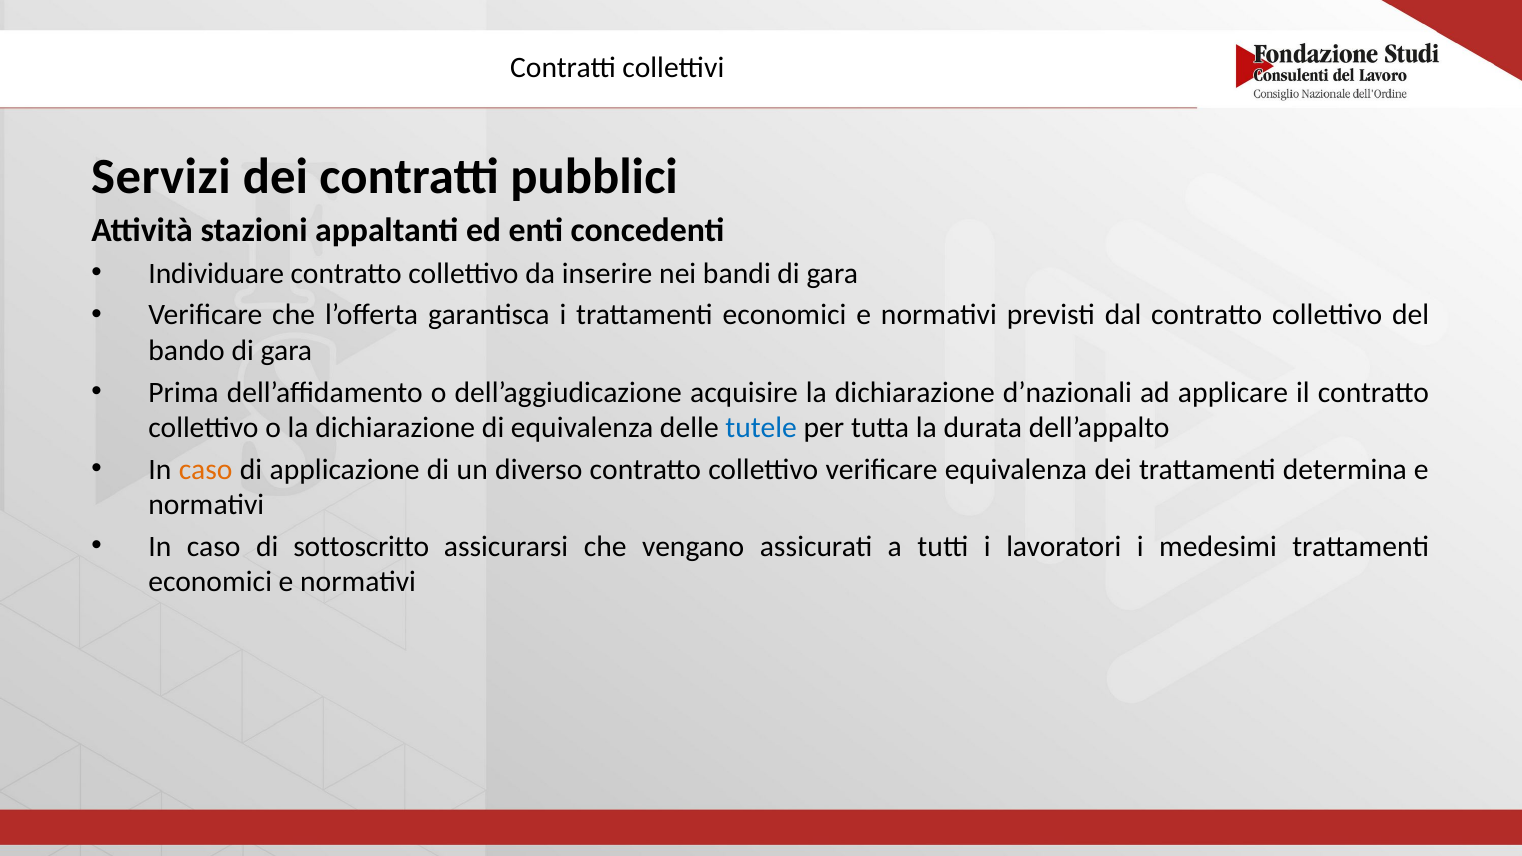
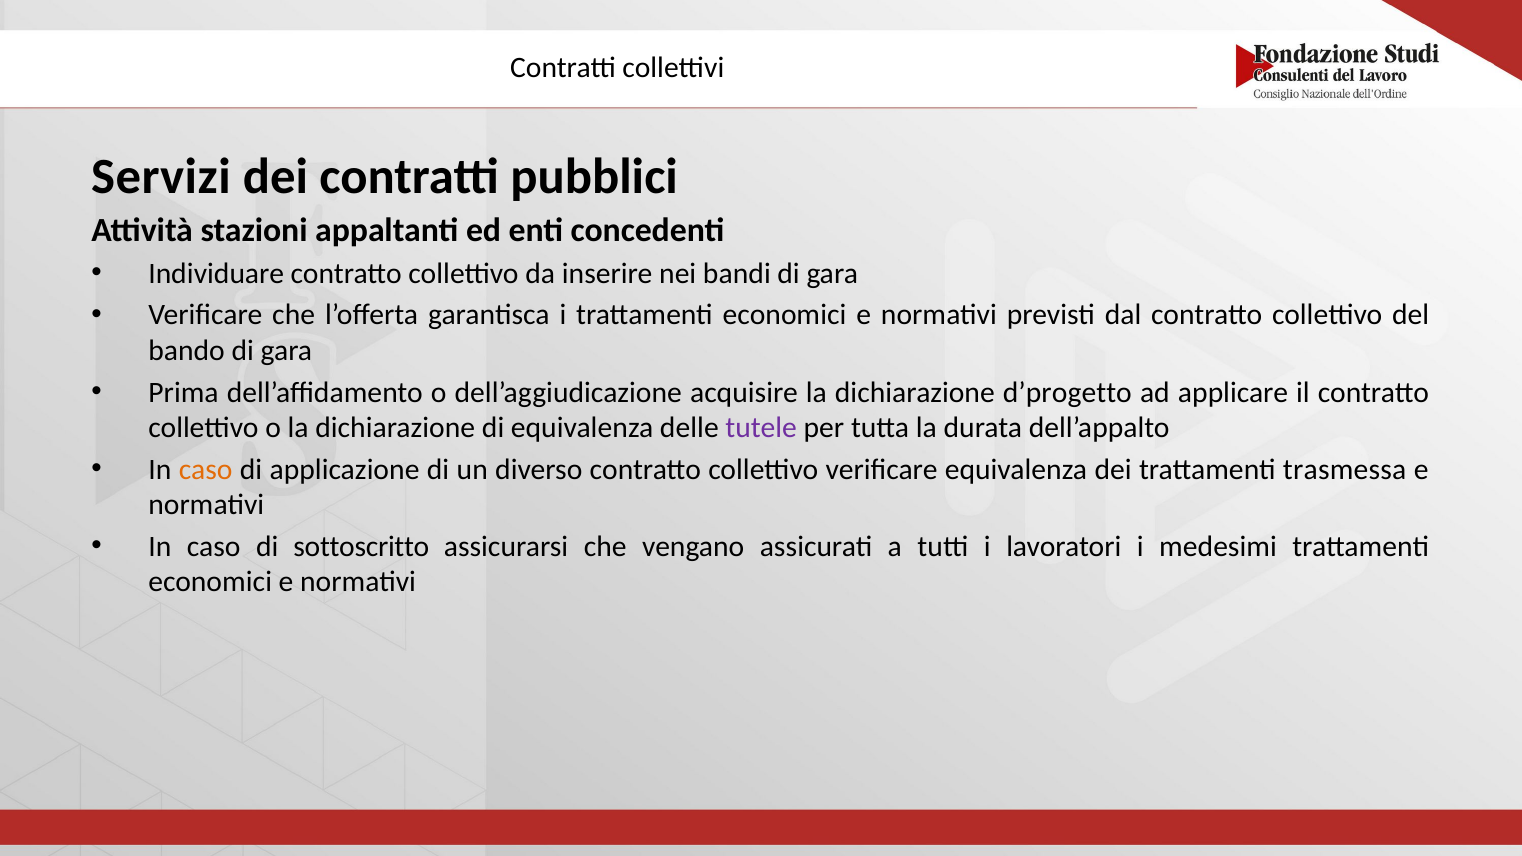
d’nazionali: d’nazionali -> d’progetto
tutele colour: blue -> purple
determina: determina -> trasmessa
